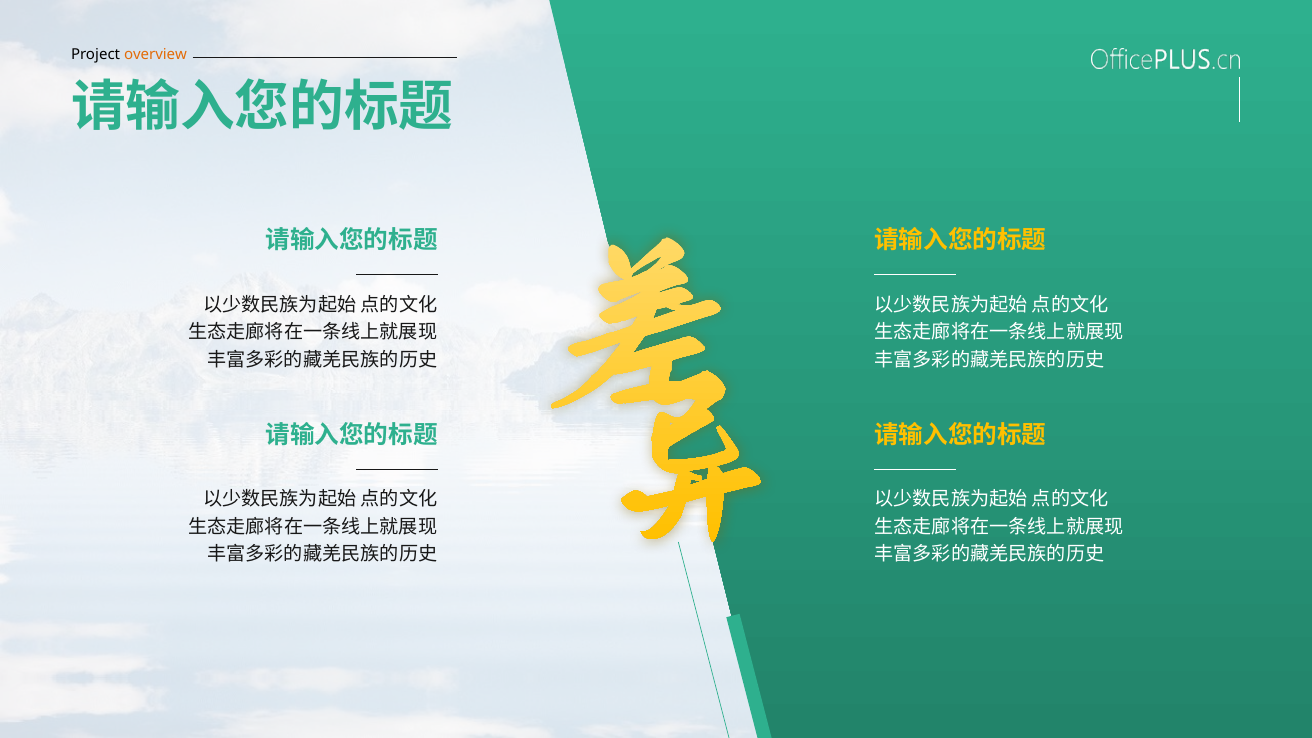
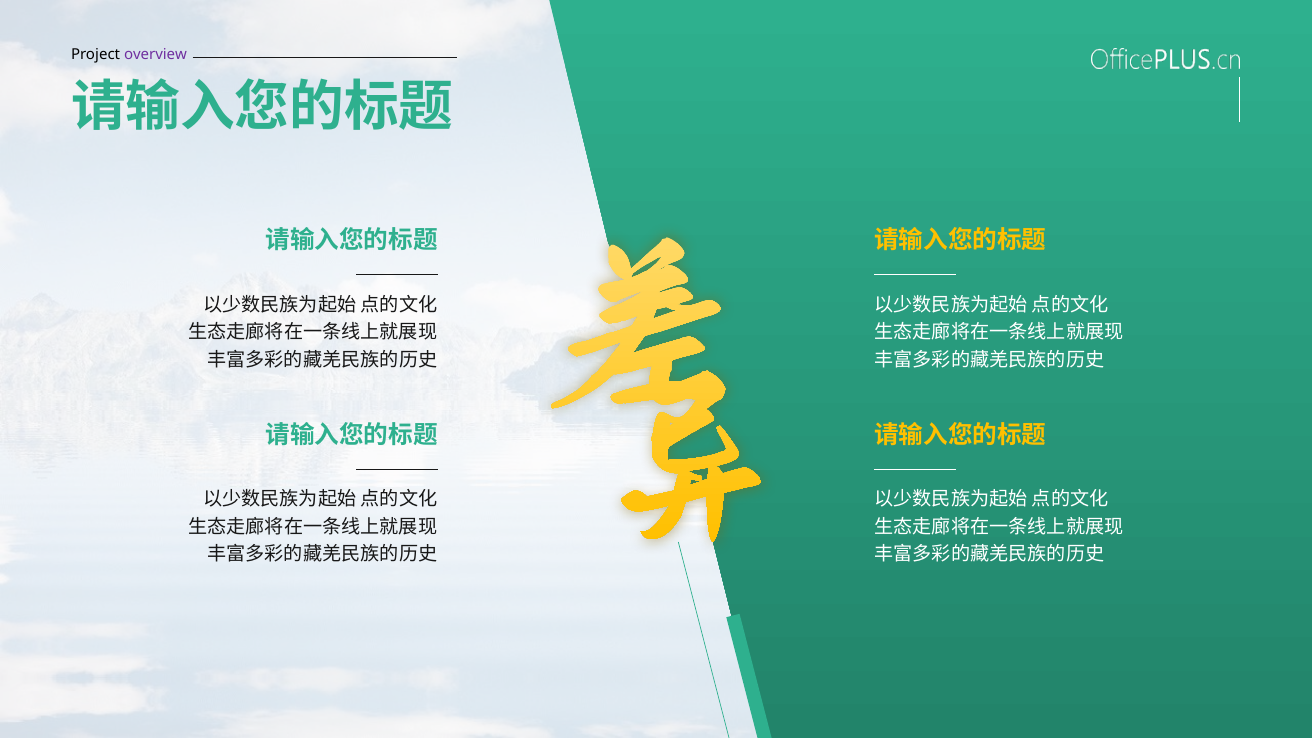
overview colour: orange -> purple
